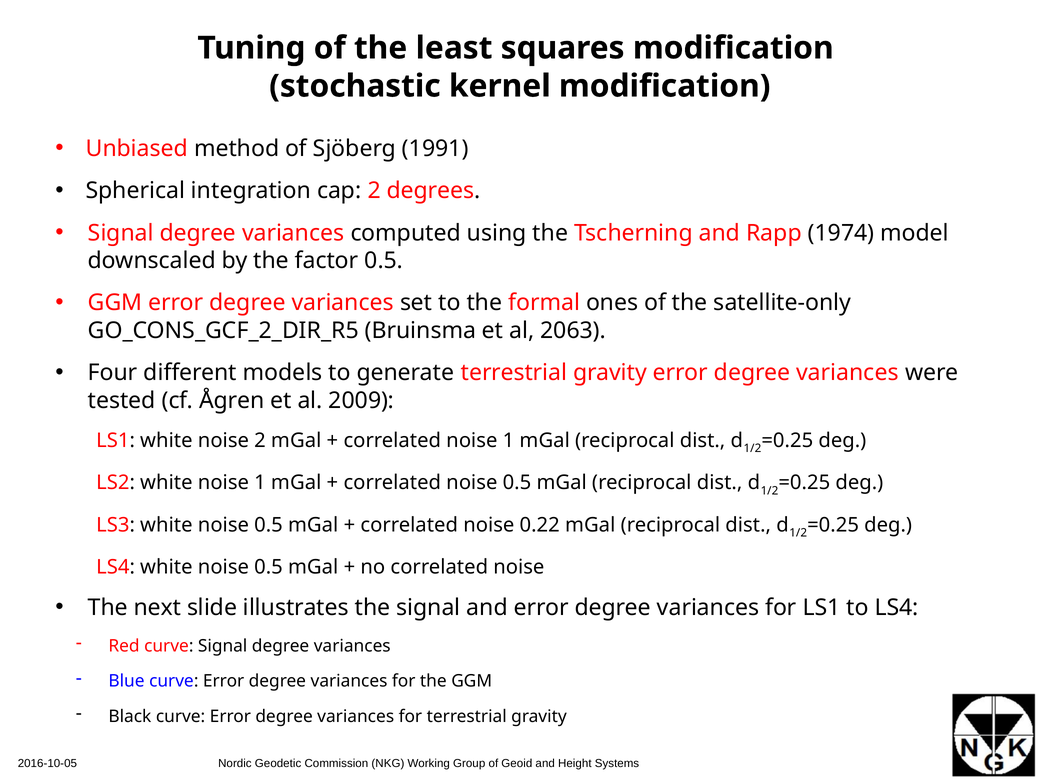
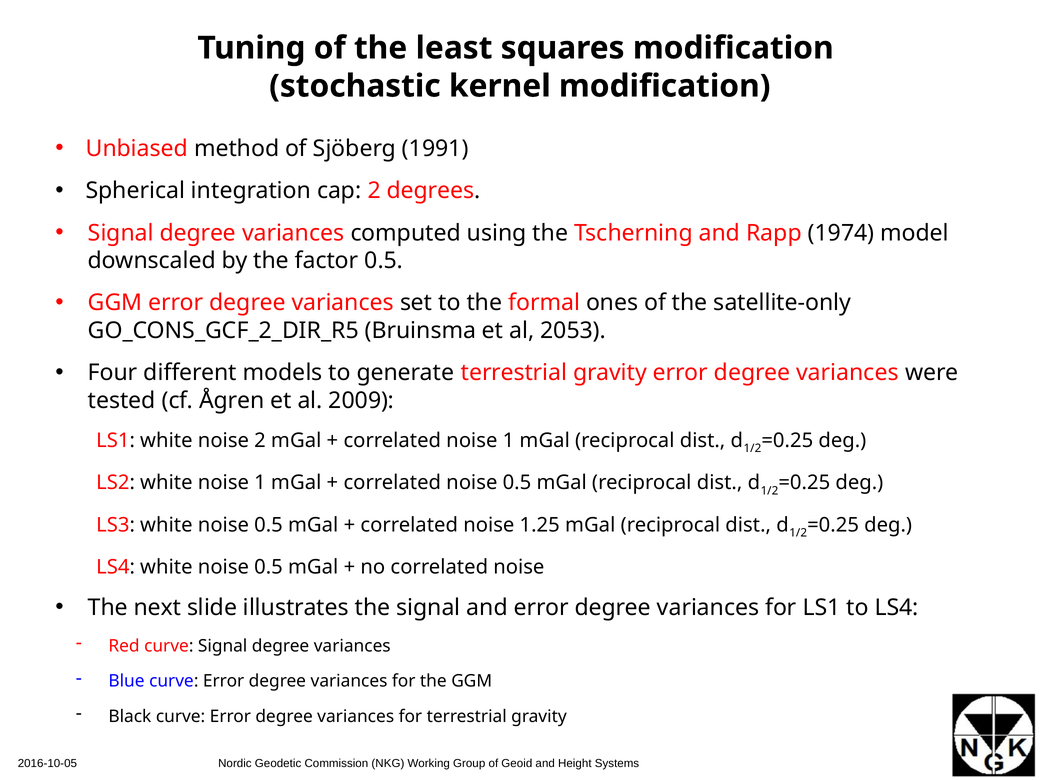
2063: 2063 -> 2053
0.22: 0.22 -> 1.25
